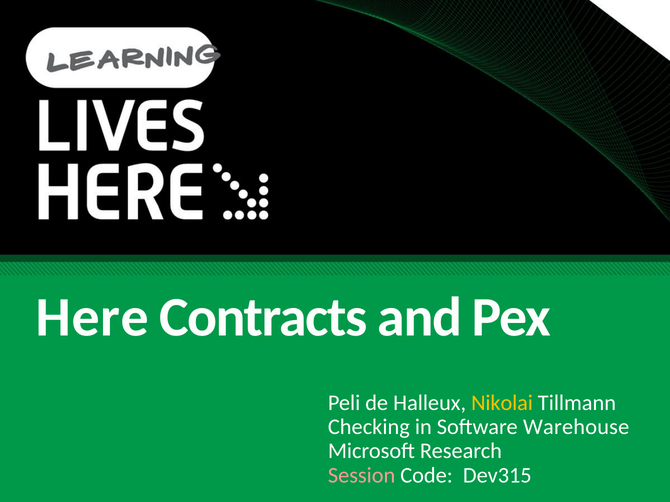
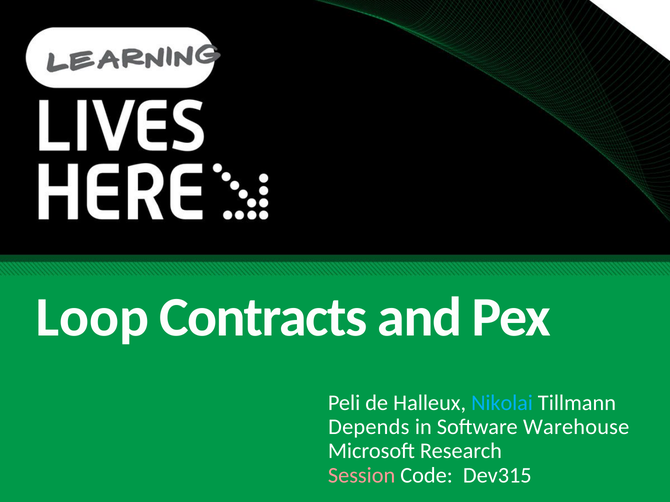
Here: Here -> Loop
Nikolai colour: yellow -> light blue
Checking: Checking -> Depends
